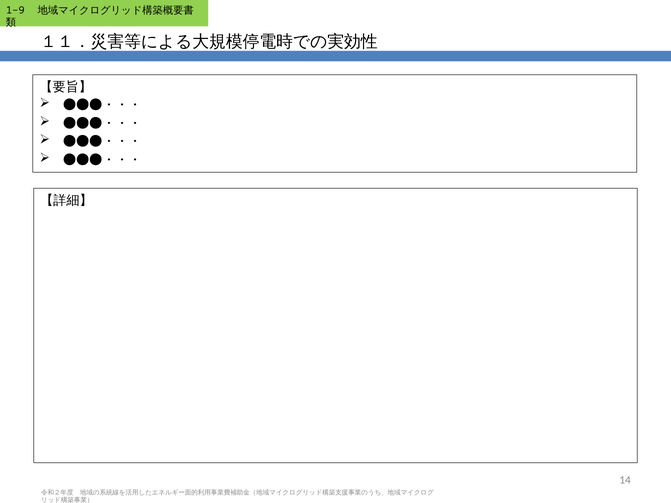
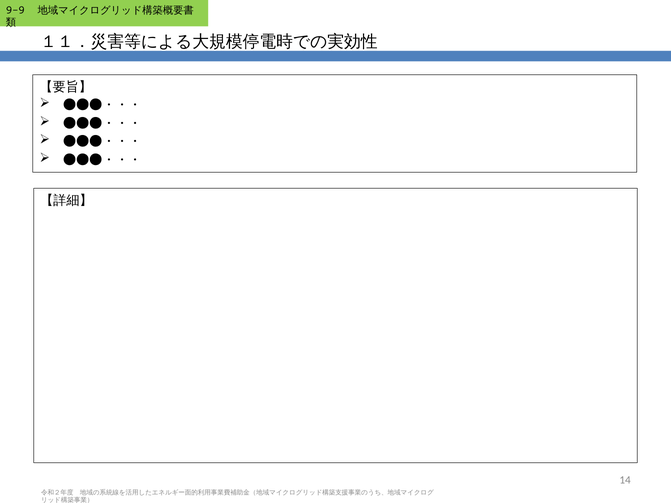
1-9: 1-9 -> 9-9
